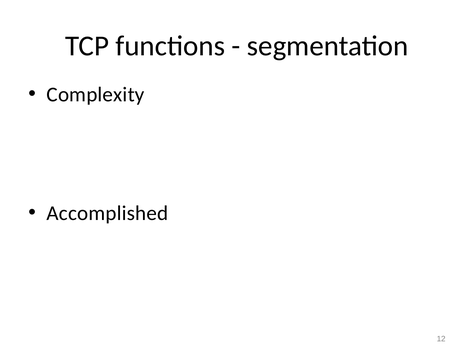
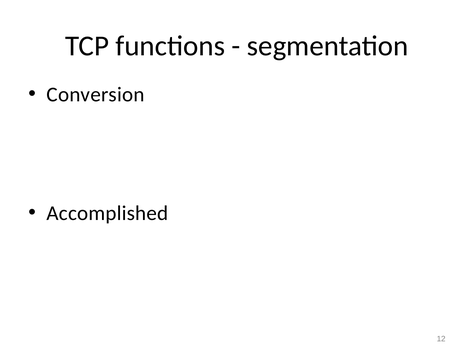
Complexity: Complexity -> Conversion
